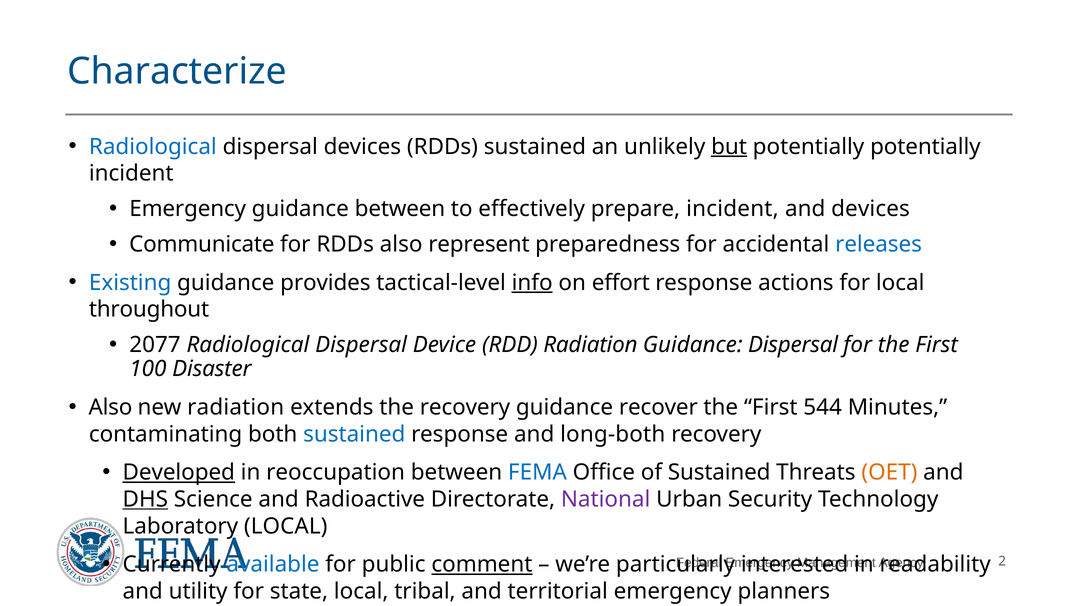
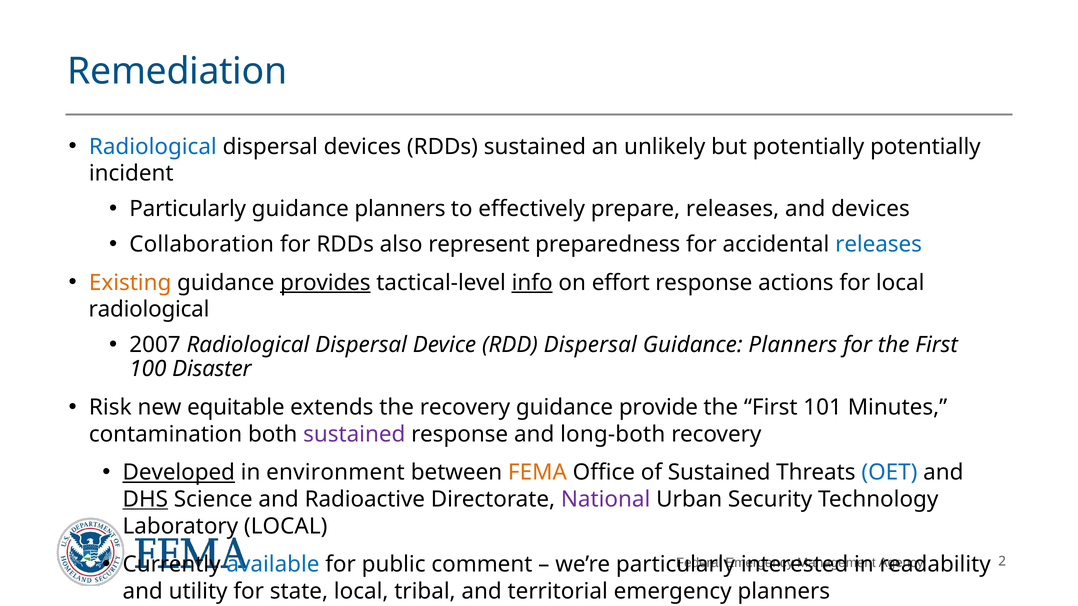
Characterize: Characterize -> Remediation
but underline: present -> none
Emergency at (188, 209): Emergency -> Particularly
between at (400, 209): between -> planners
prepare incident: incident -> releases
Communicate: Communicate -> Collaboration
Existing colour: blue -> orange
provides underline: none -> present
throughout at (149, 310): throughout -> radiological
2077: 2077 -> 2007
RDD Radiation: Radiation -> Dispersal
Dispersal at (793, 345): Dispersal -> Planners
Also at (110, 408): Also -> Risk
new radiation: radiation -> equitable
recover: recover -> provide
544: 544 -> 101
contaminating: contaminating -> contamination
sustained at (354, 435) colour: blue -> purple
reoccupation: reoccupation -> environment
FEMA colour: blue -> orange
OET colour: orange -> blue
comment underline: present -> none
